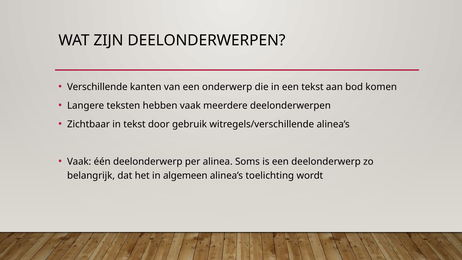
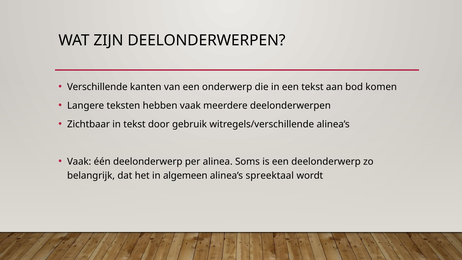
toelichting: toelichting -> spreektaal
